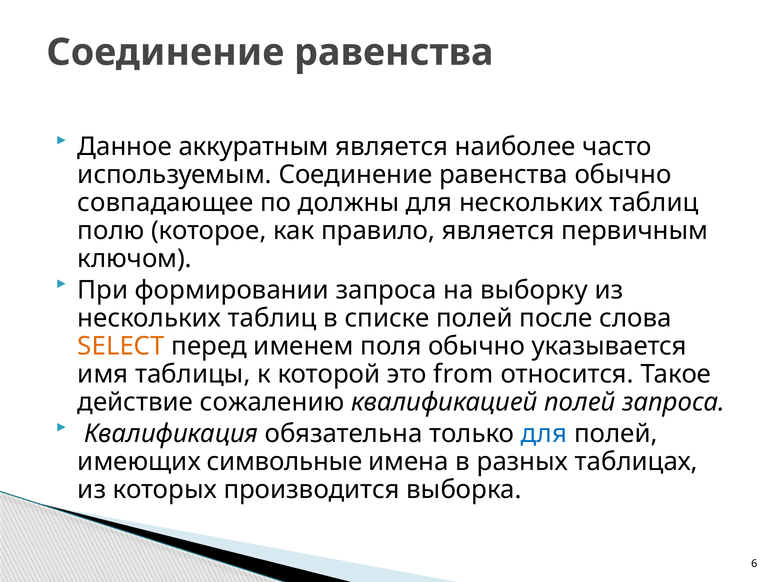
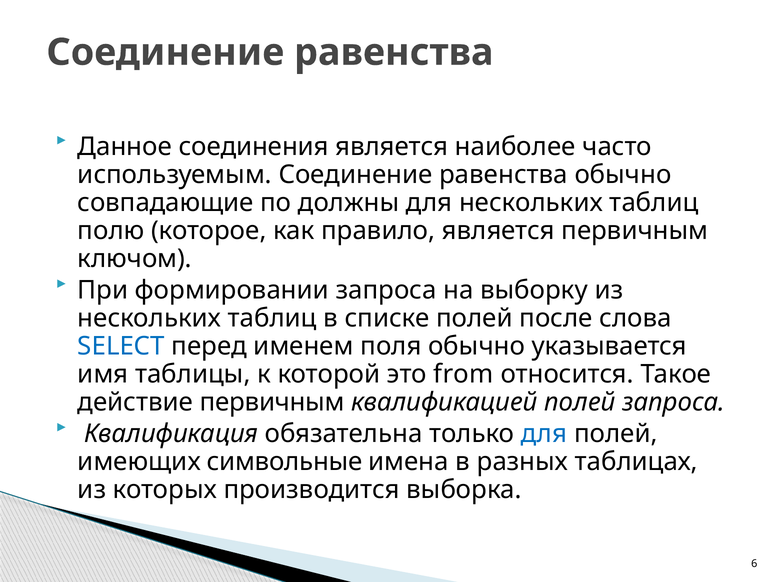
аккуратным: аккуратным -> соединения
совпадающее: совпадающее -> совпадающие
SELECT colour: orange -> blue
действие сожалению: сожалению -> первичным
